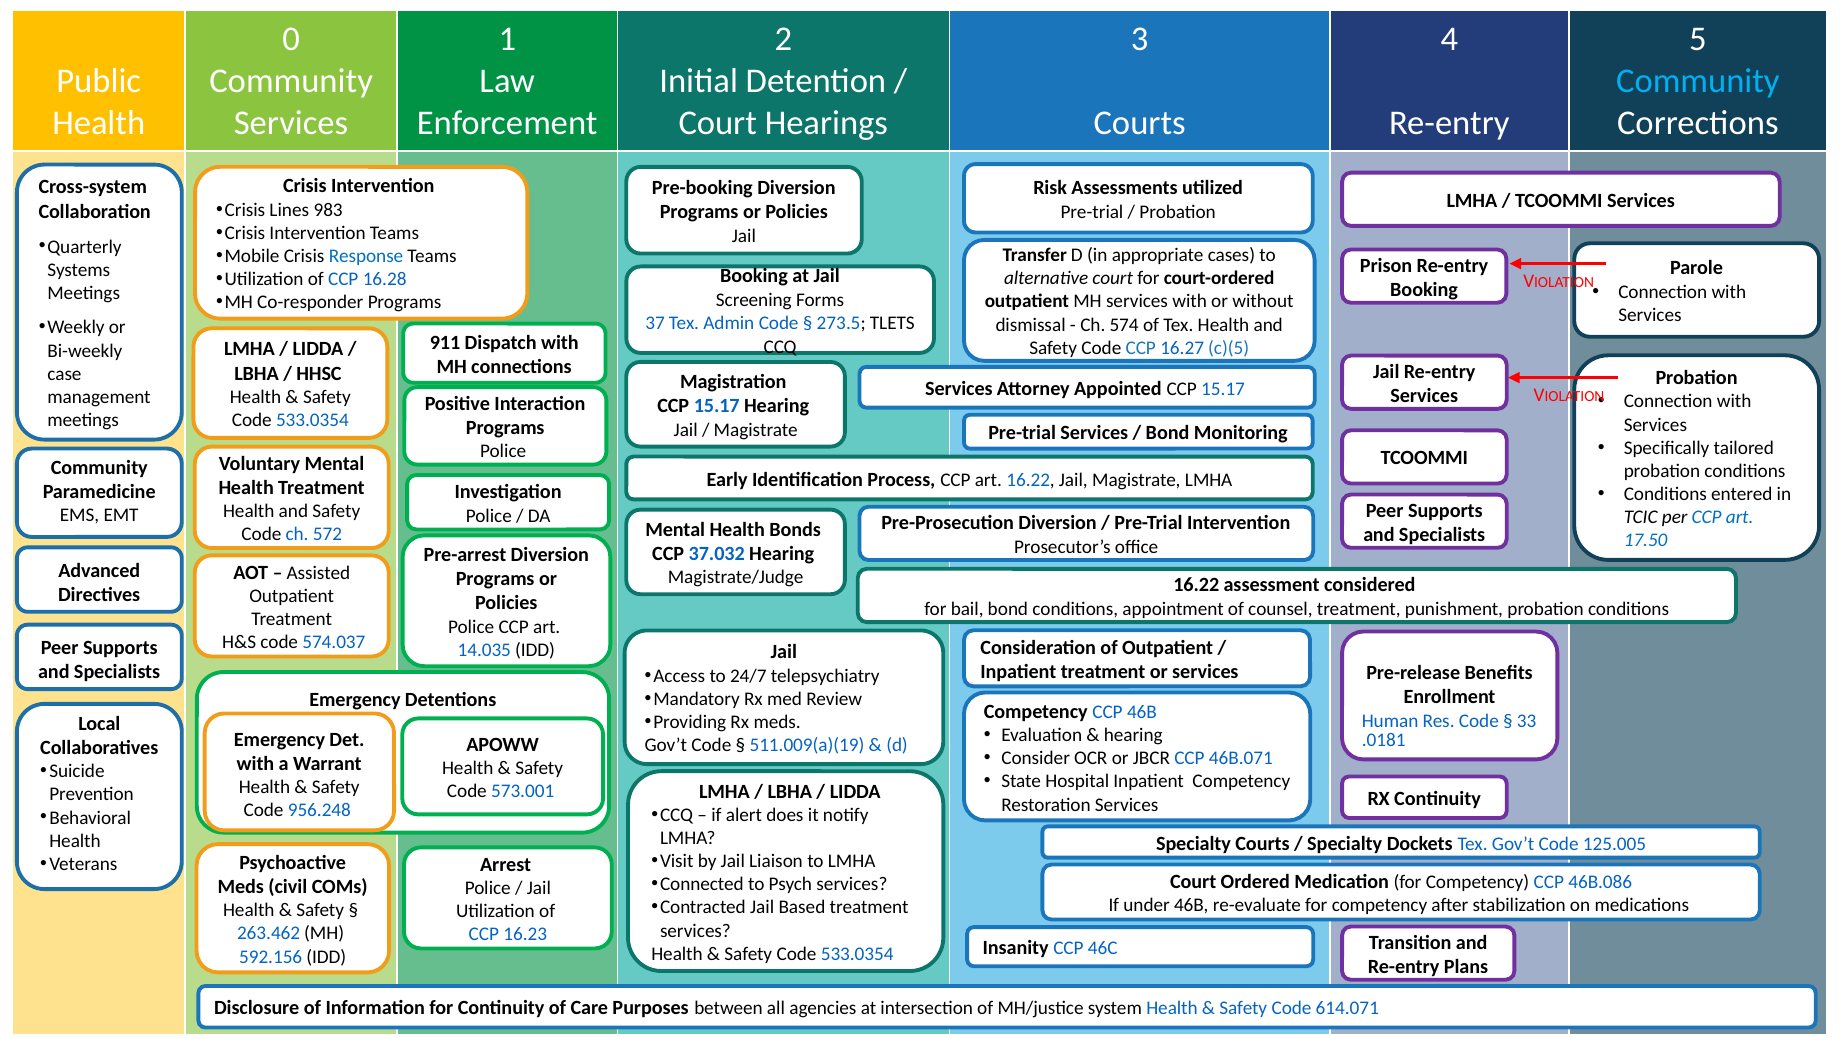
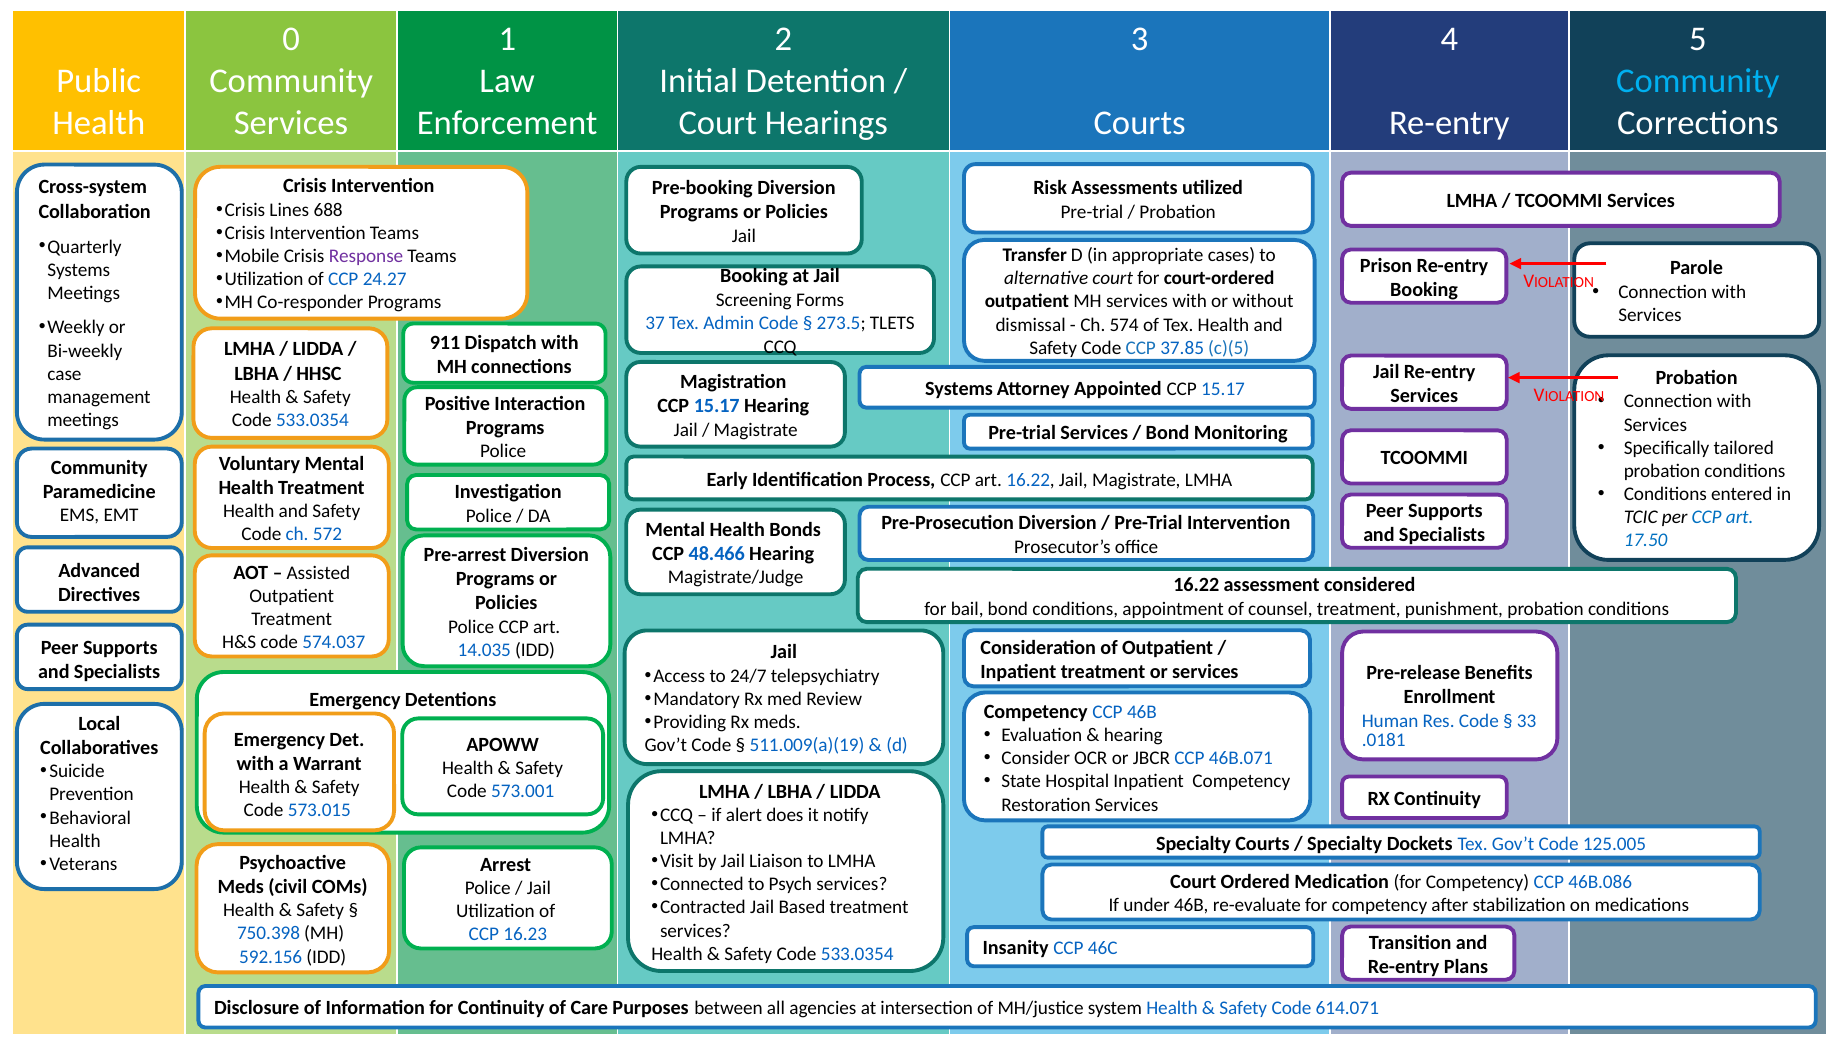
983: 983 -> 688
Response colour: blue -> purple
16.28: 16.28 -> 24.27
16.27: 16.27 -> 37.85
Services at (959, 389): Services -> Systems
37.032: 37.032 -> 48.466
956.248: 956.248 -> 573.015
263.462: 263.462 -> 750.398
